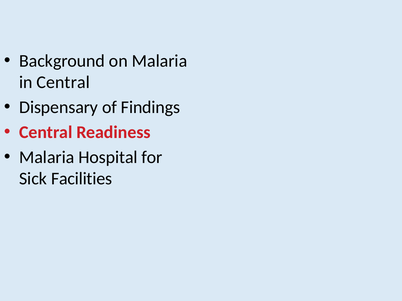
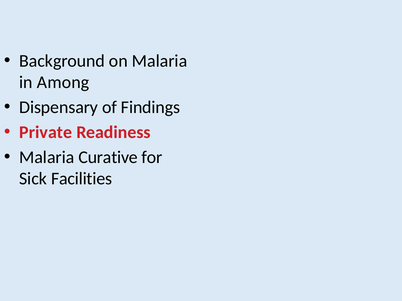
in Central: Central -> Among
Central at (46, 132): Central -> Private
Hospital: Hospital -> Curative
